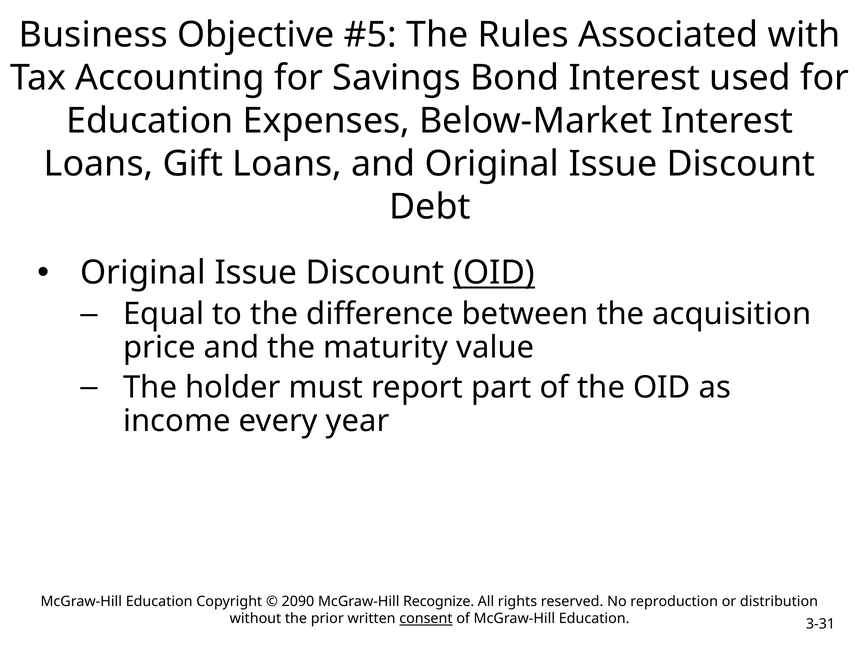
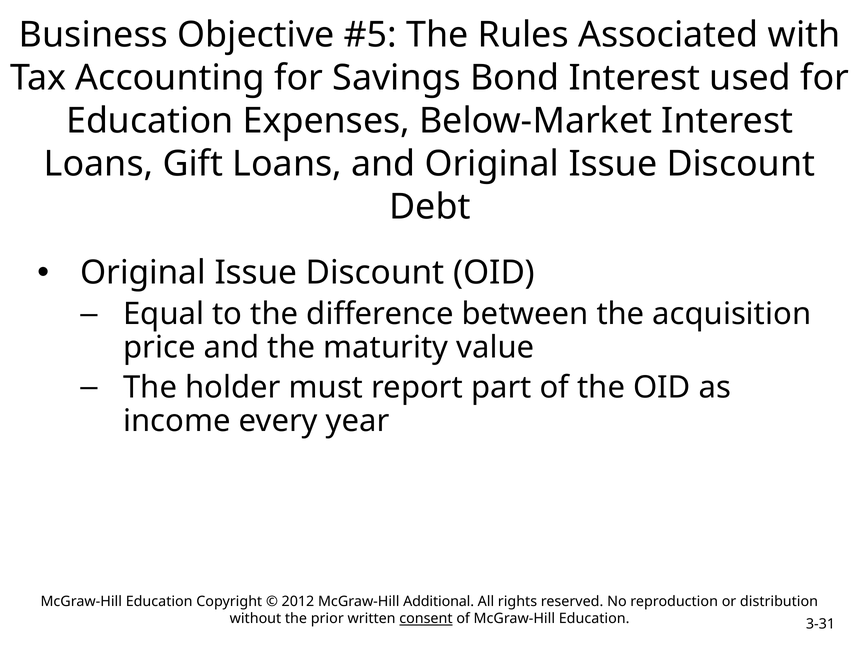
OID at (494, 273) underline: present -> none
2090: 2090 -> 2012
Recognize: Recognize -> Additional
